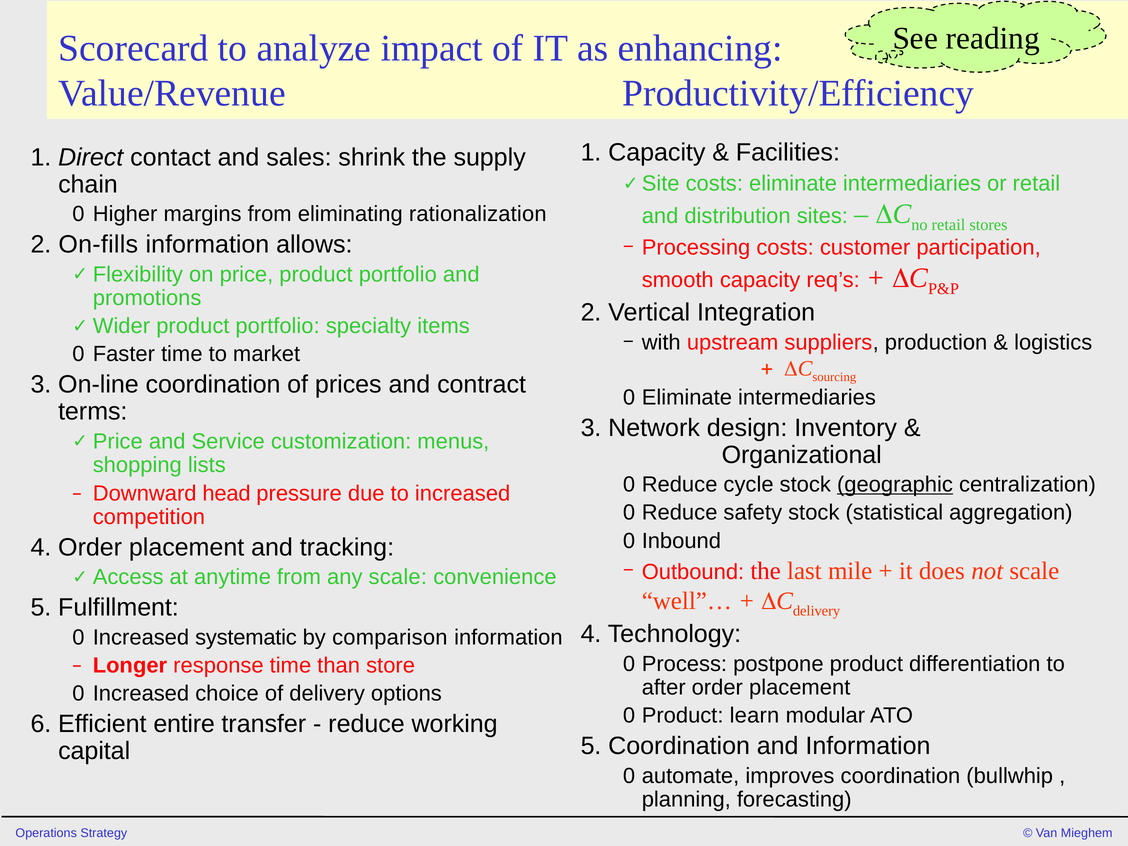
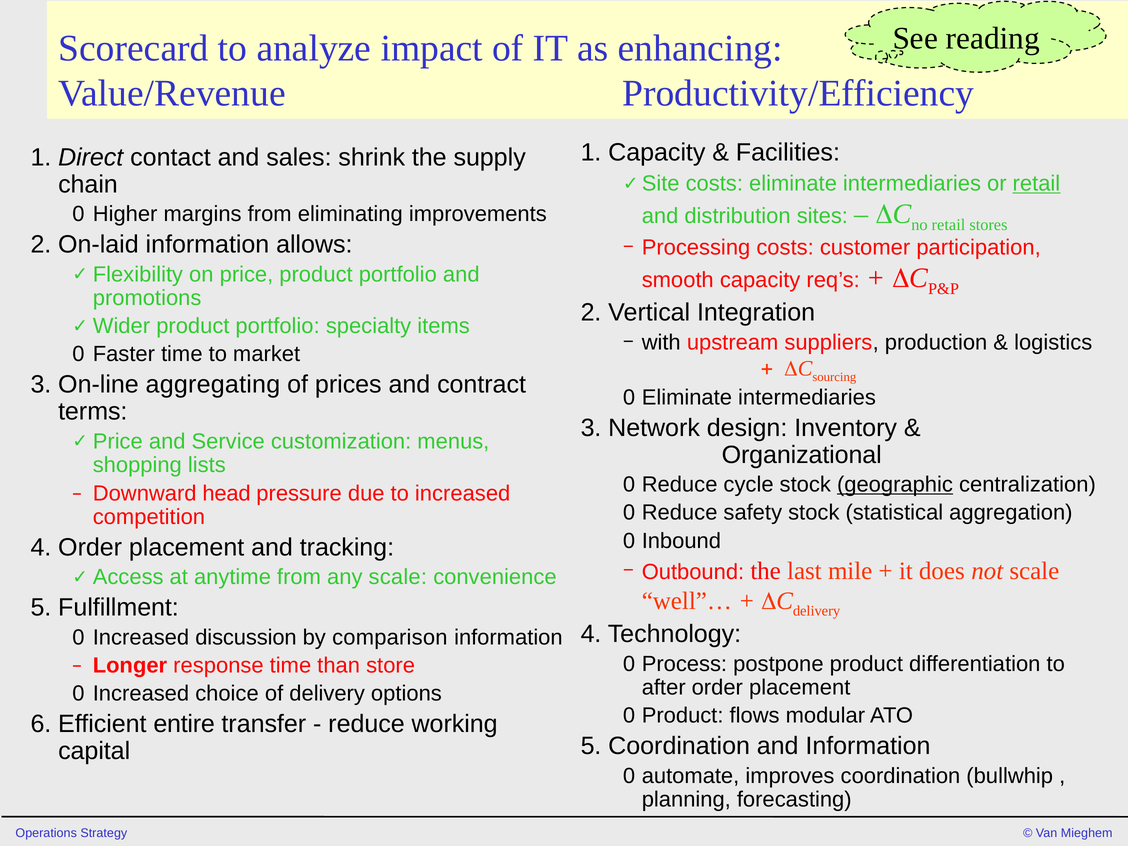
retail at (1036, 184) underline: none -> present
rationalization: rationalization -> improvements
On-fills: On-fills -> On-laid
On-line coordination: coordination -> aggregating
systematic: systematic -> discussion
learn: learn -> flows
